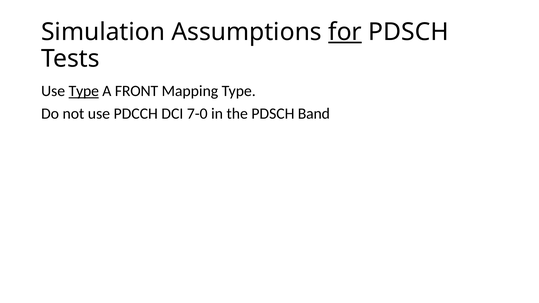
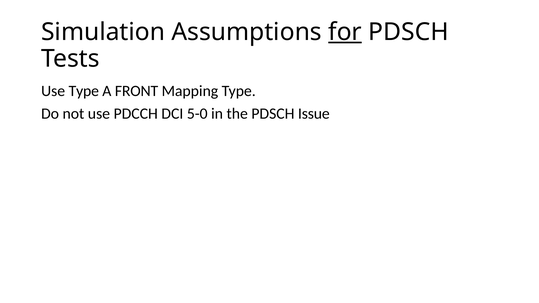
Type at (84, 91) underline: present -> none
7-0: 7-0 -> 5-0
Band: Band -> Issue
